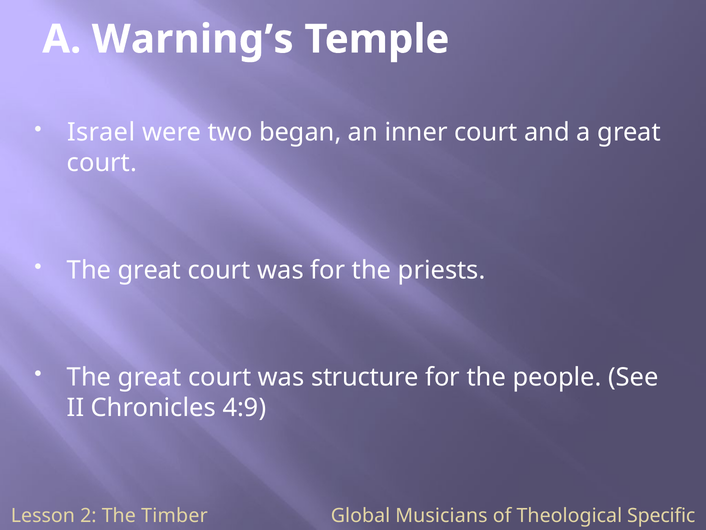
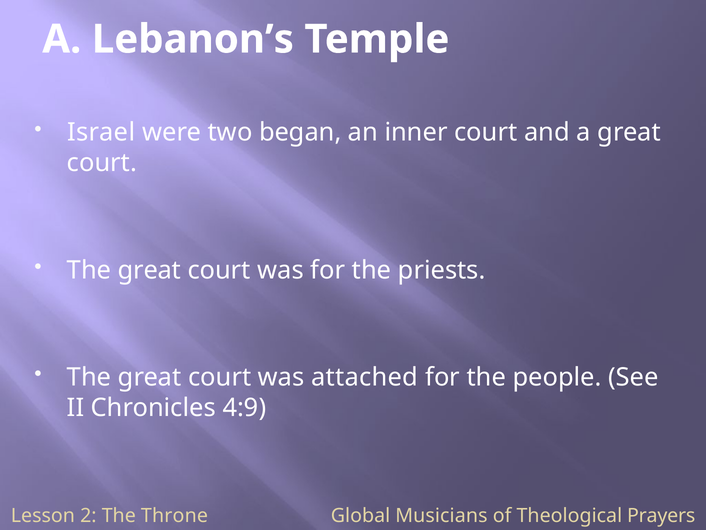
Warning’s: Warning’s -> Lebanon’s
structure: structure -> attached
Timber: Timber -> Throne
Specific: Specific -> Prayers
